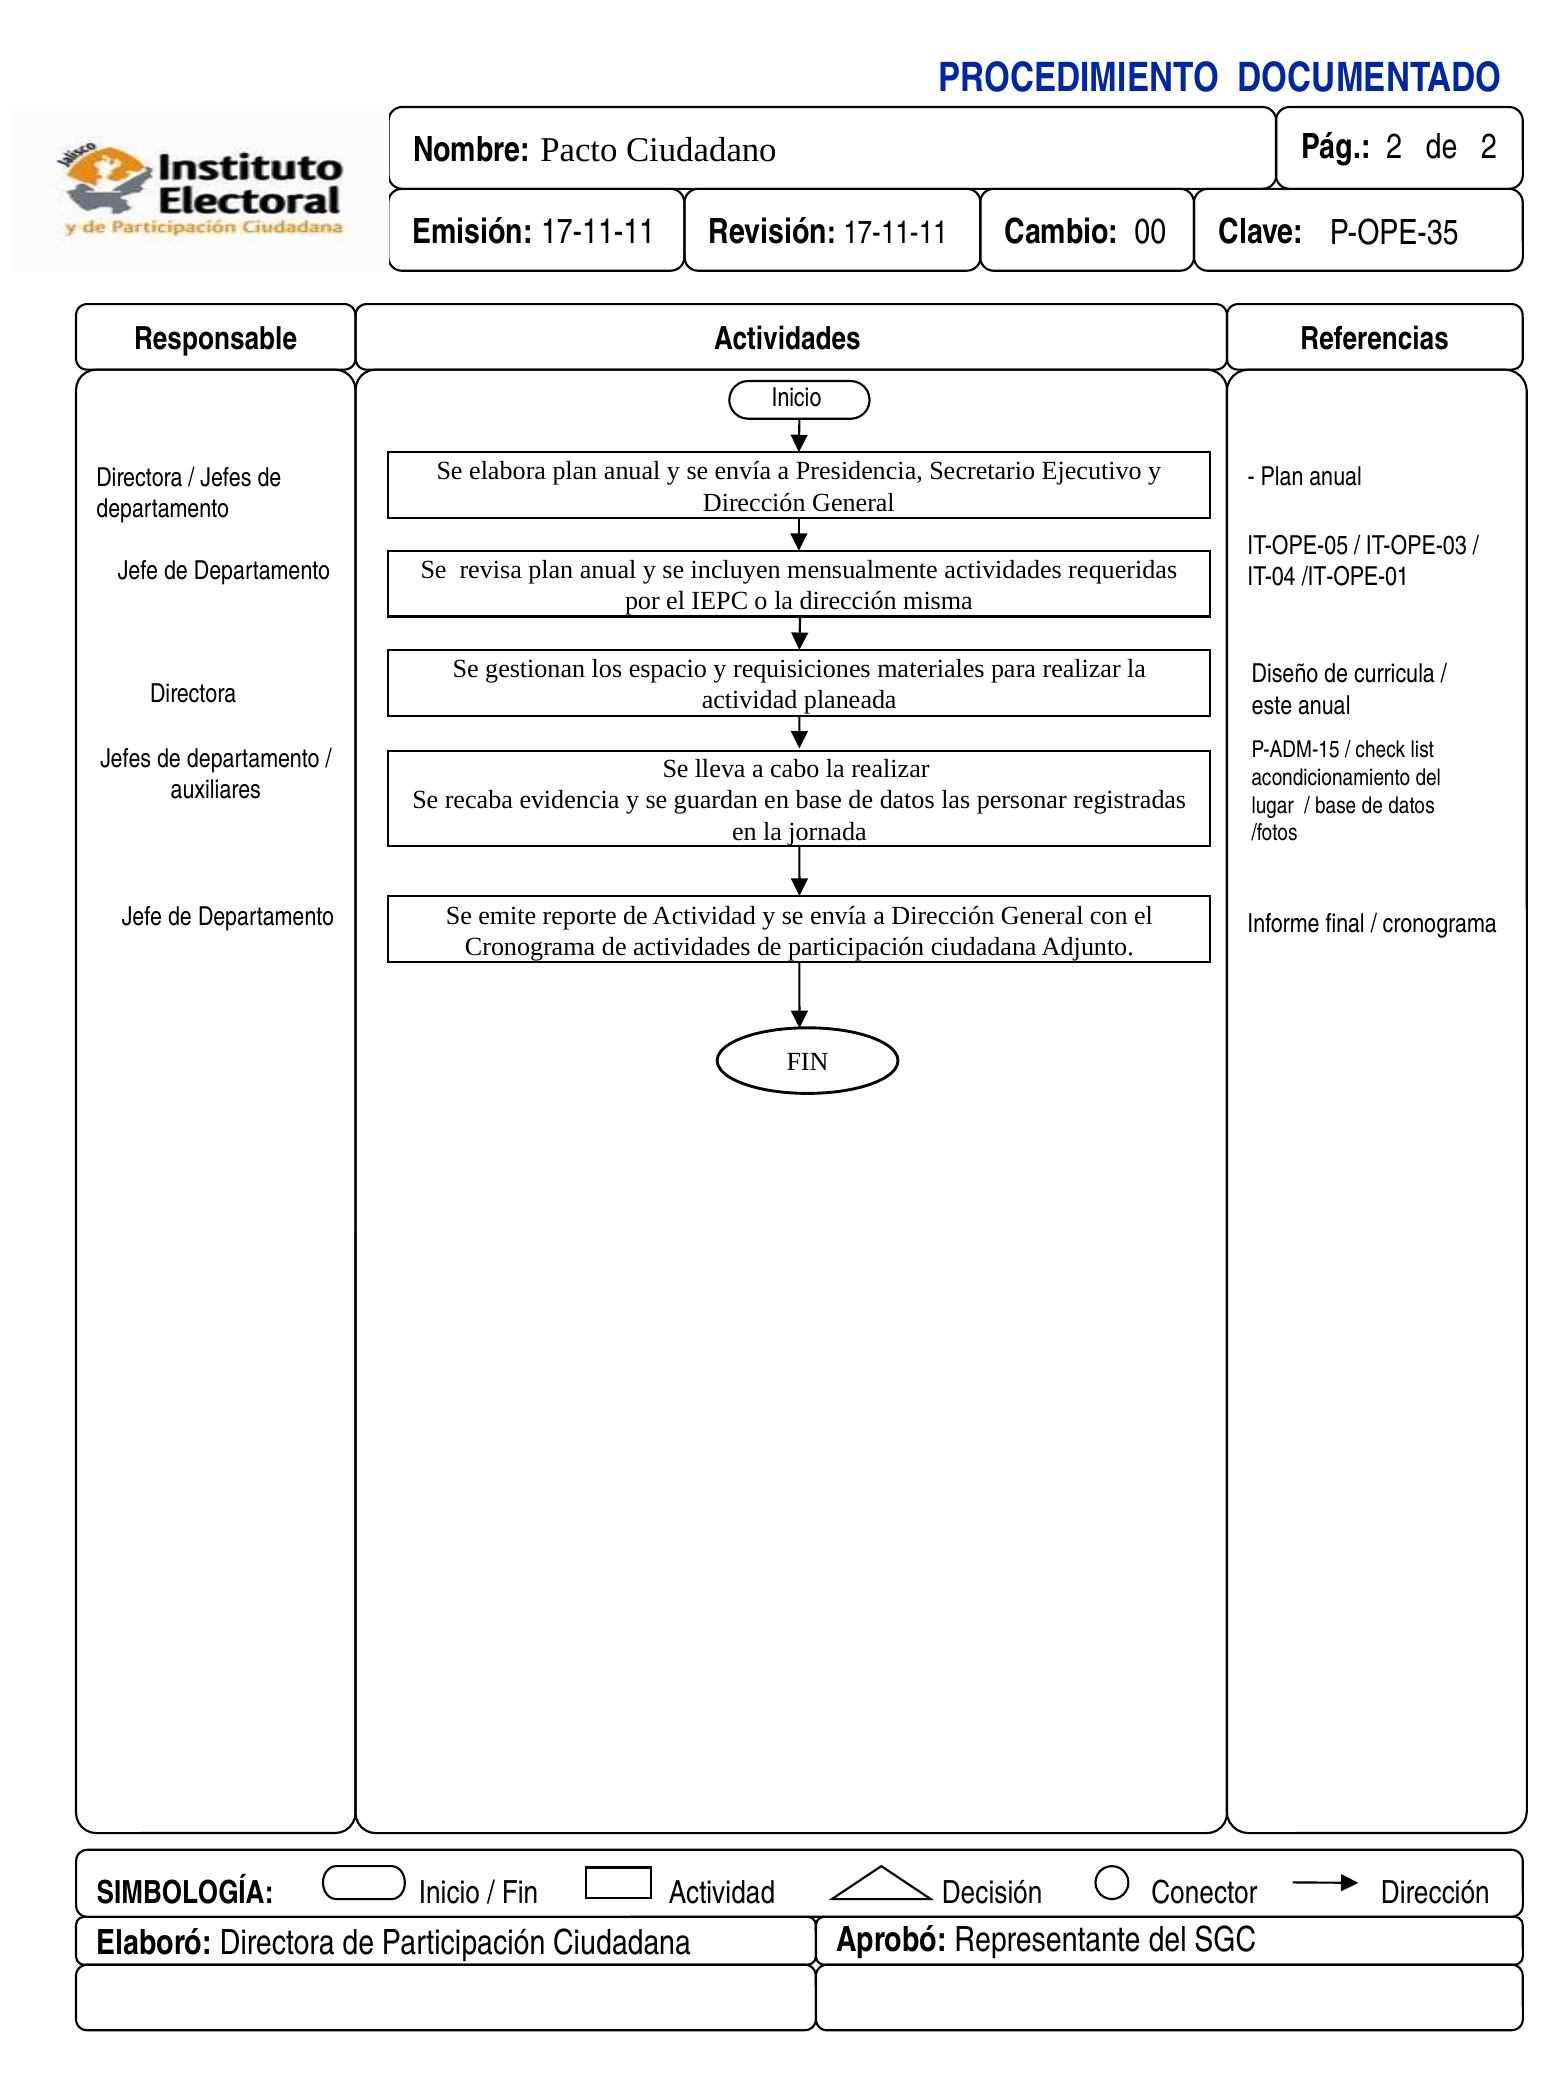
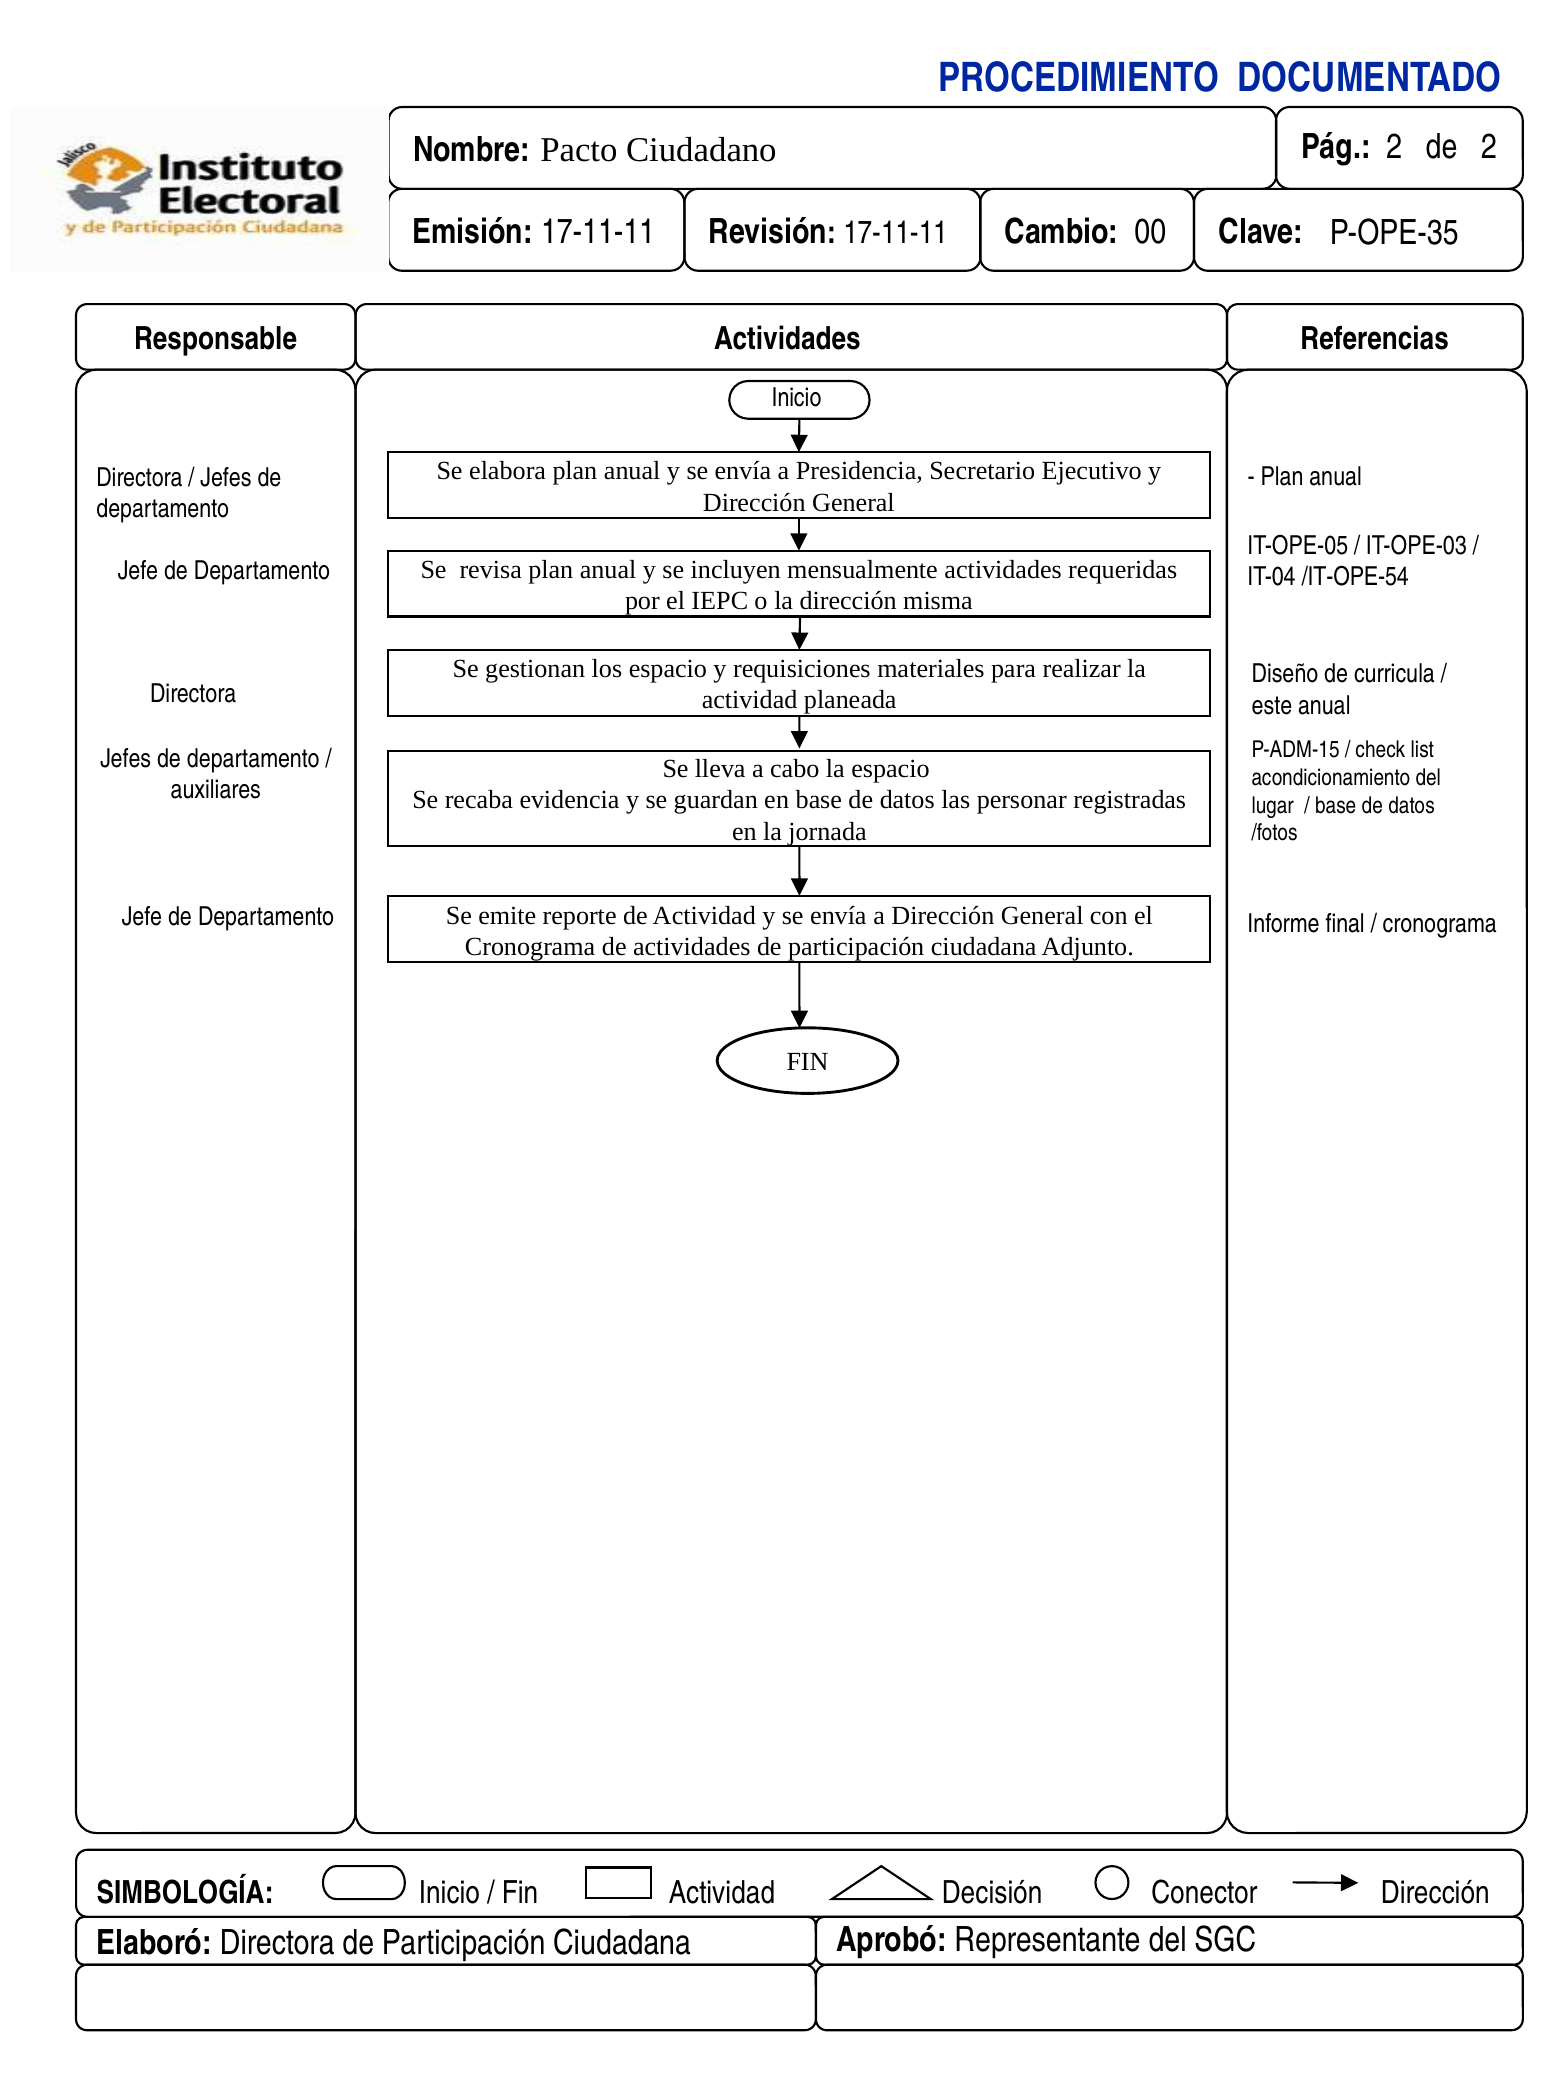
/IT-OPE-01: /IT-OPE-01 -> /IT-OPE-54
la realizar: realizar -> espacio
